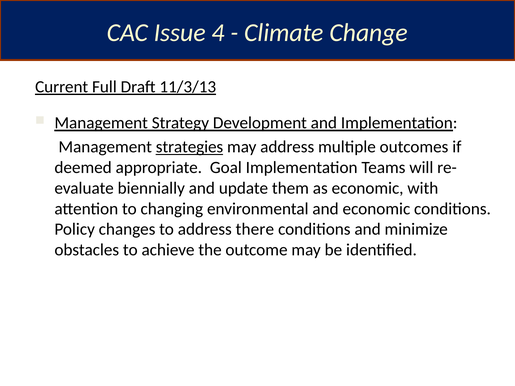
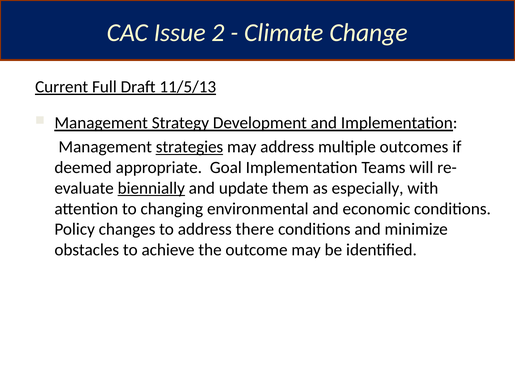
4: 4 -> 2
11/3/13: 11/3/13 -> 11/5/13
biennially underline: none -> present
as economic: economic -> especially
